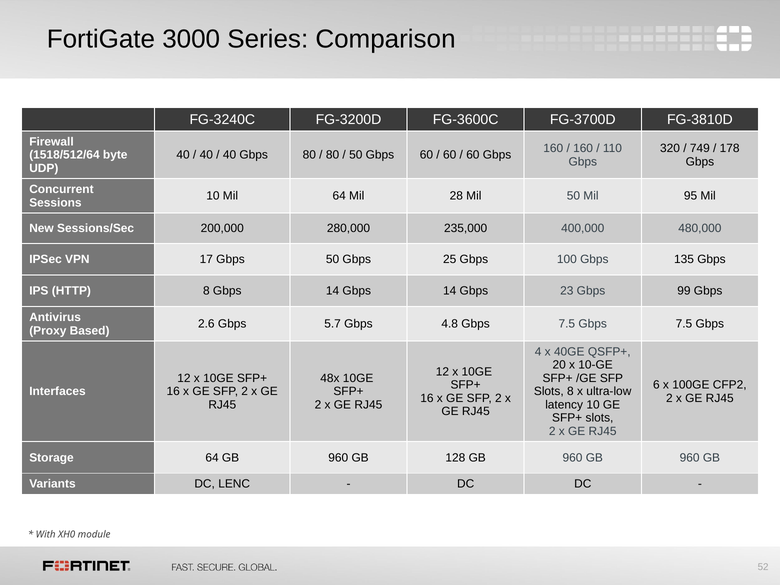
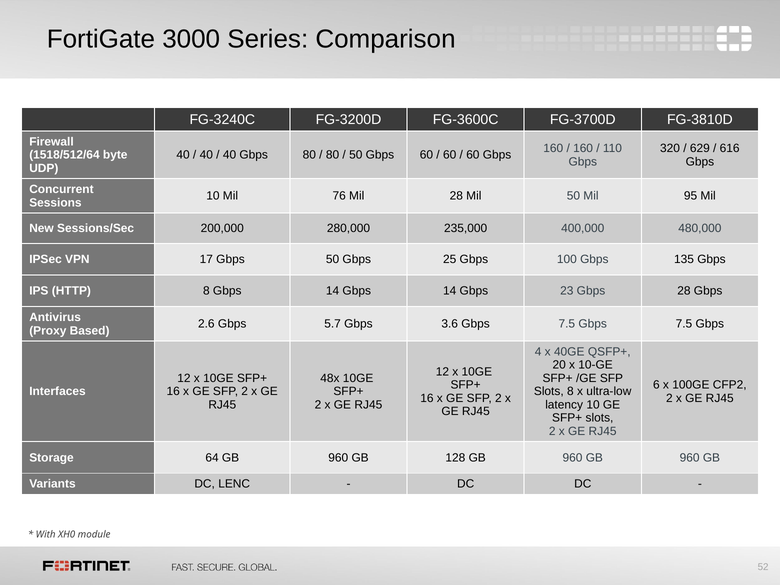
749: 749 -> 629
178: 178 -> 616
Mil 64: 64 -> 76
Gbps 99: 99 -> 28
4.8: 4.8 -> 3.6
